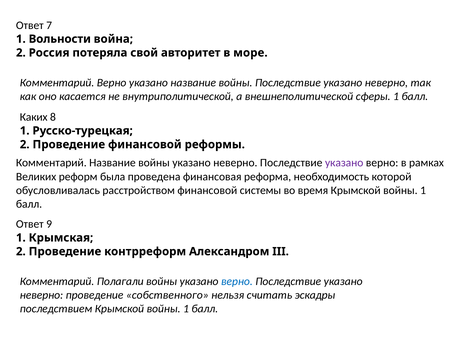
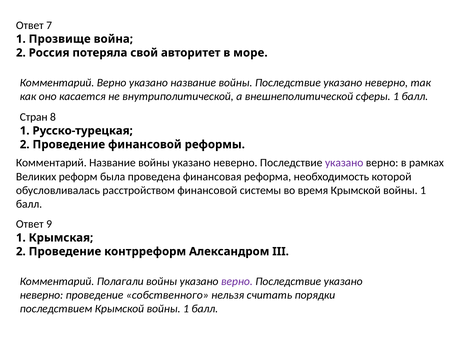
Вольности: Вольности -> Прозвище
Каких: Каких -> Стран
верно at (237, 281) colour: blue -> purple
эскадры: эскадры -> порядки
